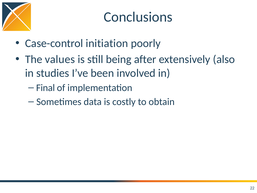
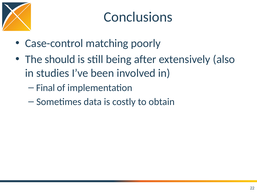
initiation: initiation -> matching
values: values -> should
